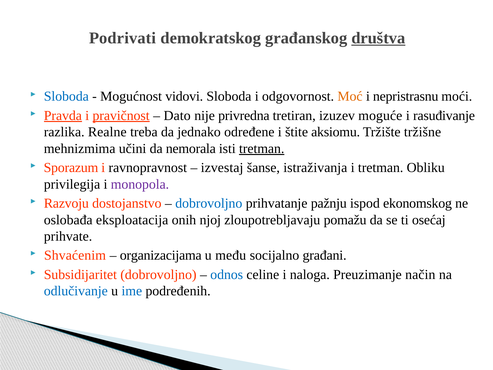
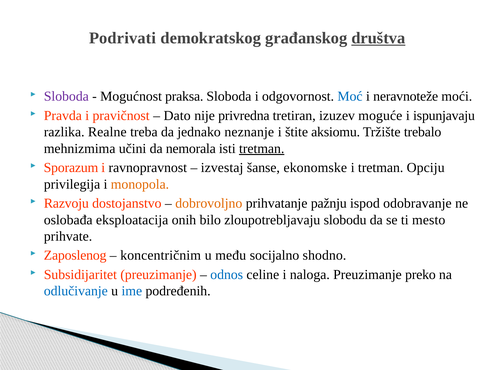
Sloboda at (66, 96) colour: blue -> purple
vidovi: vidovi -> praksa
Moć colour: orange -> blue
nepristrasnu: nepristrasnu -> neravnoteže
Pravda underline: present -> none
pravičnost underline: present -> none
rasuđivanje: rasuđivanje -> ispunjavaju
određene: određene -> neznanje
tržišne: tržišne -> trebalo
istraživanja: istraživanja -> ekonomske
Obliku: Obliku -> Opciju
monopola colour: purple -> orange
dobrovoljno at (209, 203) colour: blue -> orange
ekonomskog: ekonomskog -> odobravanje
njoj: njoj -> bilo
pomažu: pomažu -> slobodu
osećaj: osećaj -> mesto
Shvaćenim: Shvaćenim -> Zaposlenog
organizacijama: organizacijama -> koncentričnim
građani: građani -> shodno
Subsidijaritet dobrovoljno: dobrovoljno -> preuzimanje
način: način -> preko
